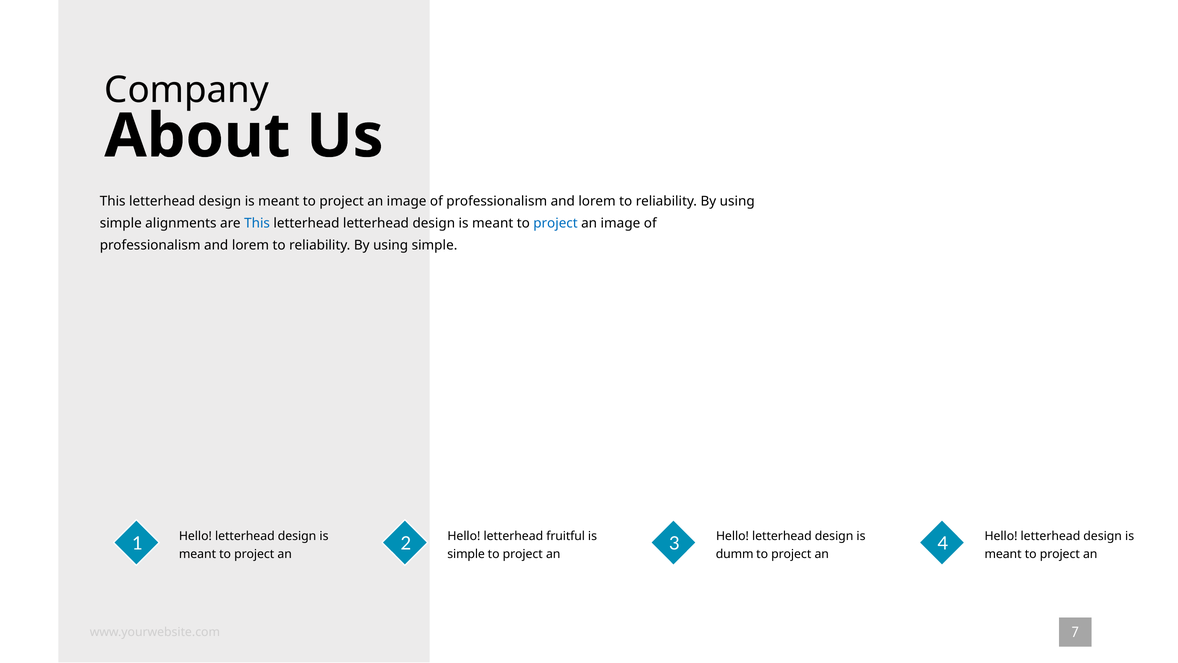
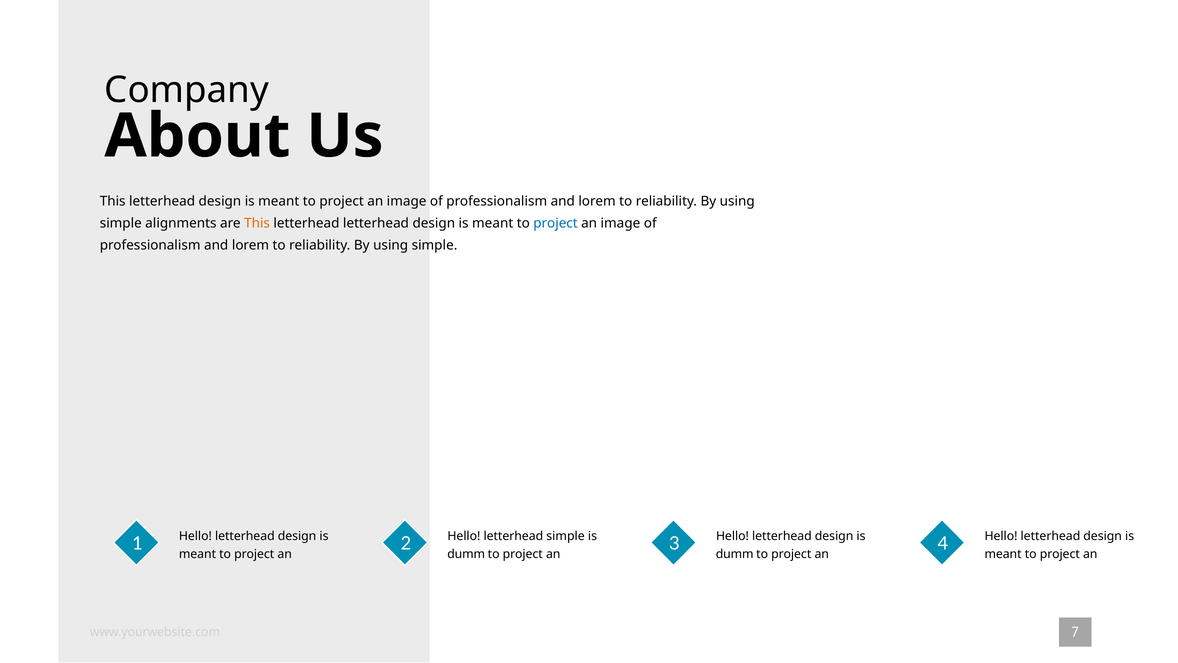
This at (257, 223) colour: blue -> orange
letterhead fruitful: fruitful -> simple
simple at (466, 554): simple -> dumm
